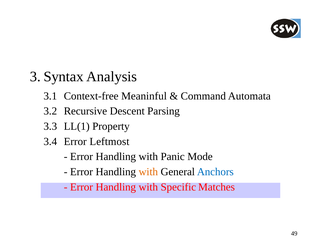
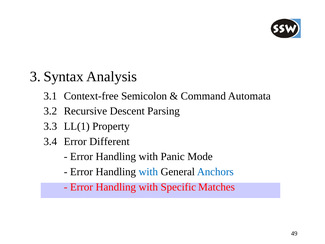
Meaninful: Meaninful -> Semicolon
Leftmost: Leftmost -> Different
with at (148, 172) colour: orange -> blue
